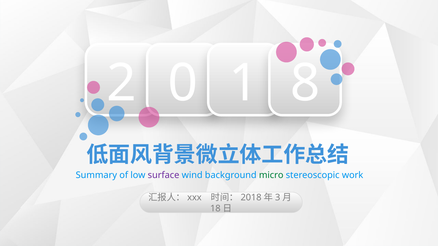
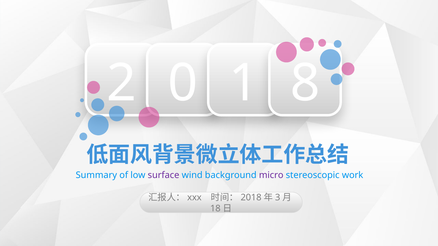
micro colour: green -> purple
